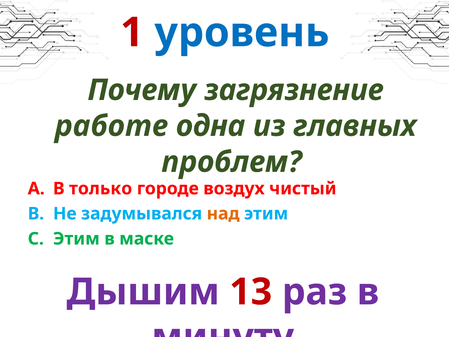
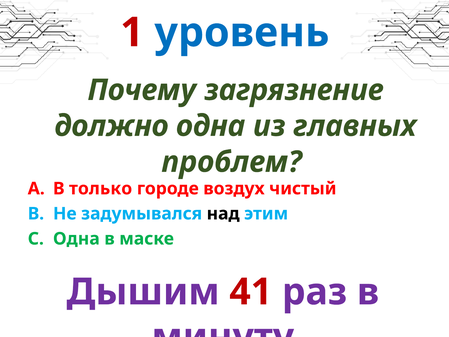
работе: работе -> должно
над colour: orange -> black
Этим at (76, 239): Этим -> Одна
13: 13 -> 41
